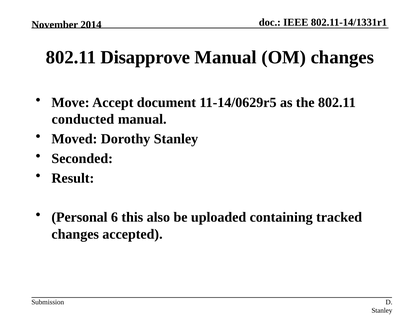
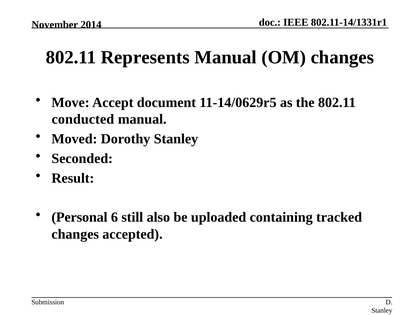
Disapprove: Disapprove -> Represents
this: this -> still
